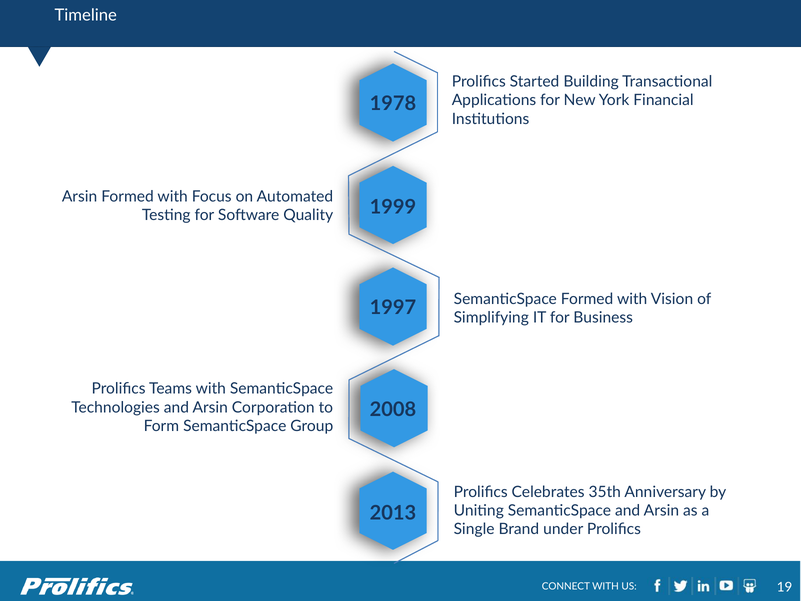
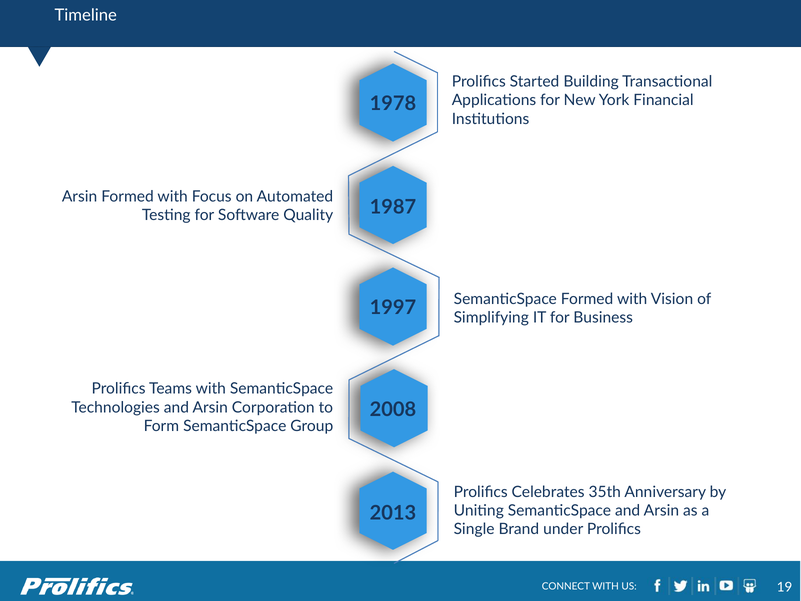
1999: 1999 -> 1987
